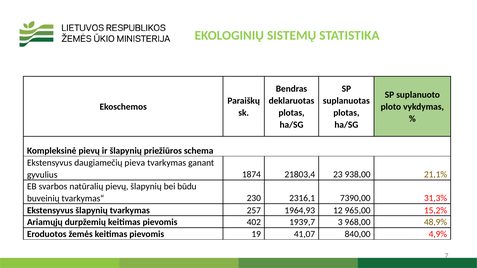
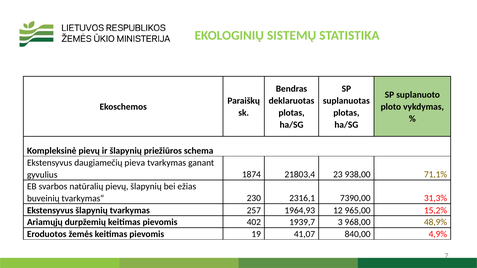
21,1%: 21,1% -> 71,1%
būdu: būdu -> ežias
